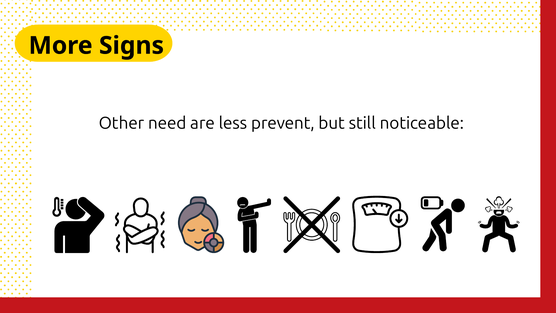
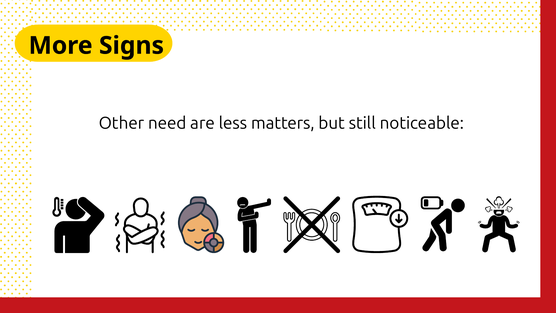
prevent: prevent -> matters
